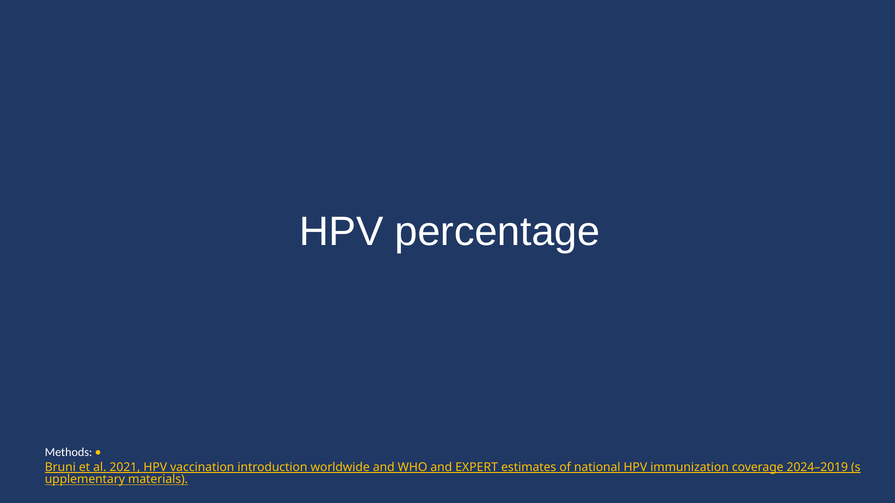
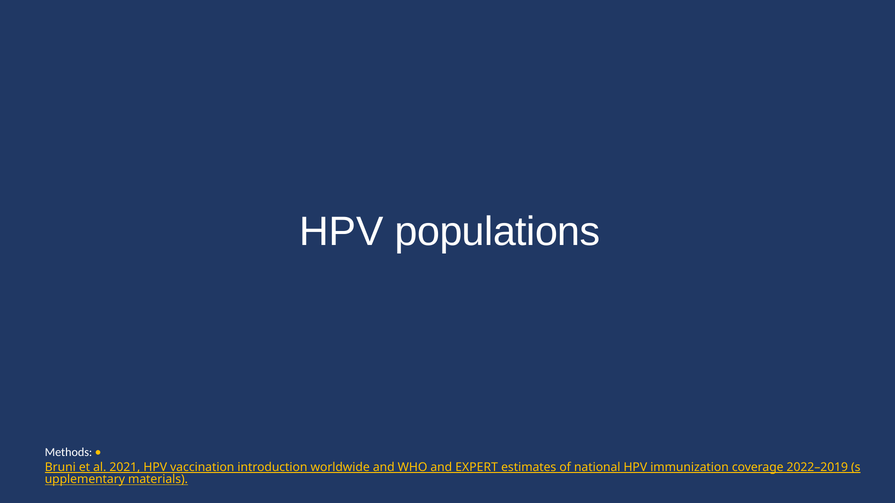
percentage: percentage -> populations
2024–2019: 2024–2019 -> 2022–2019
